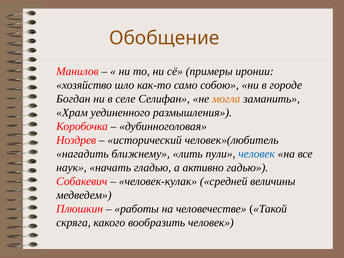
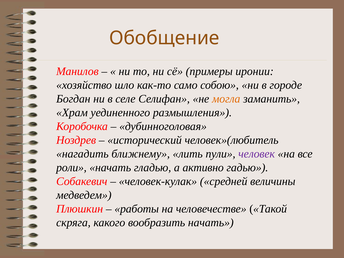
человек at (257, 154) colour: blue -> purple
наук: наук -> роли
вообразить человек: человек -> начать
